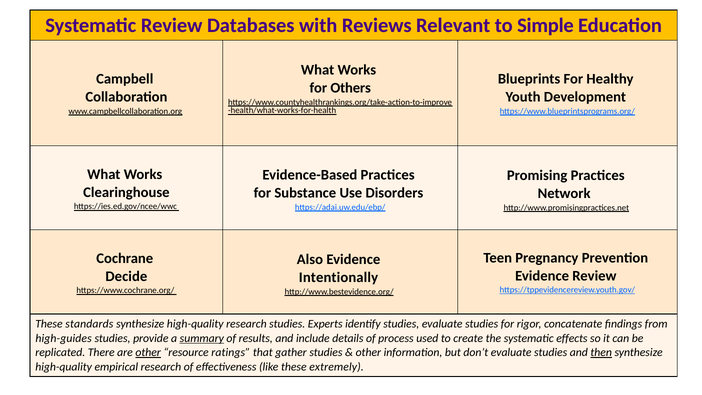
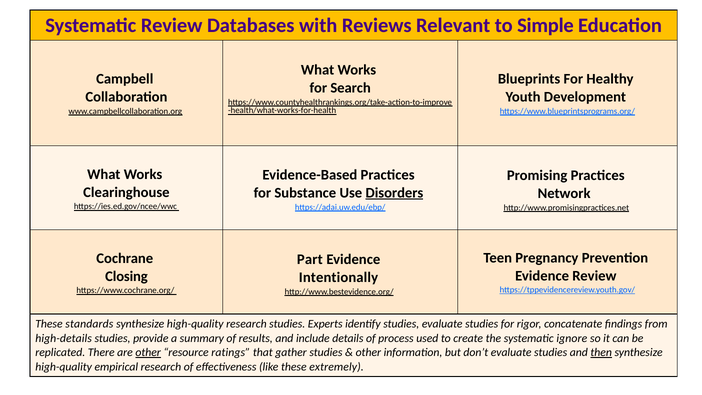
Others: Others -> Search
Disorders underline: none -> present
Also: Also -> Part
Decide: Decide -> Closing
high-guides: high-guides -> high-details
summary underline: present -> none
effects: effects -> ignore
